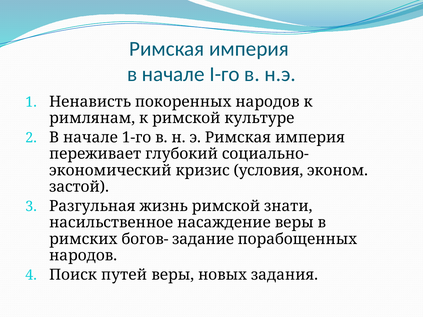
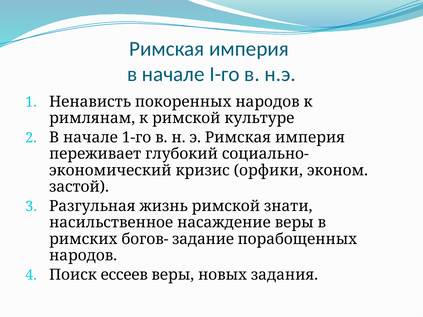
условия: условия -> орфики
путей: путей -> ессеев
